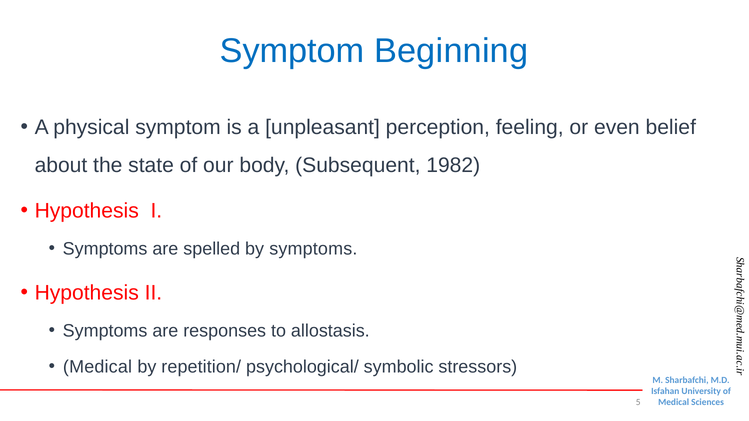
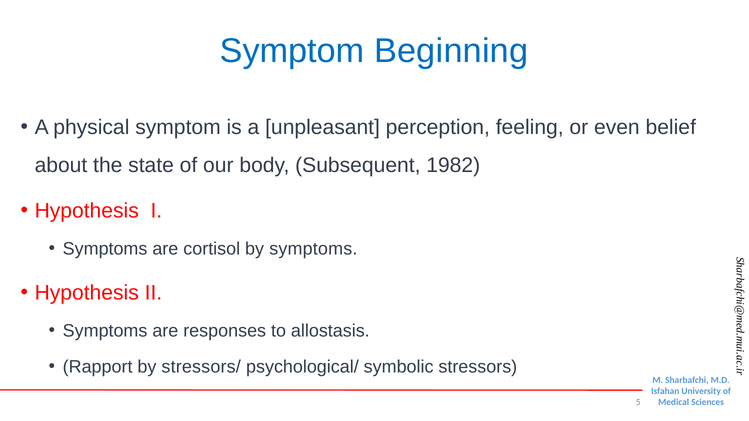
spelled: spelled -> cortisol
Medical at (98, 367): Medical -> Rapport
repetition/: repetition/ -> stressors/
